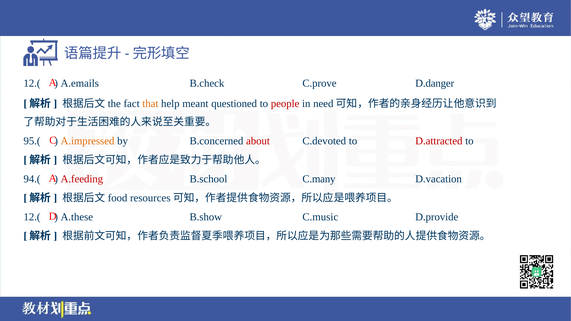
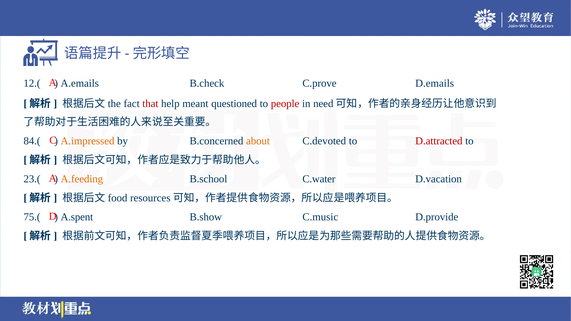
D.danger: D.danger -> D.emails
that colour: orange -> red
95.(: 95.( -> 84.(
about colour: red -> orange
94.(: 94.( -> 23.(
A.feeding colour: red -> orange
C.many: C.many -> C.water
12.( at (32, 217): 12.( -> 75.(
A.these: A.these -> A.spent
